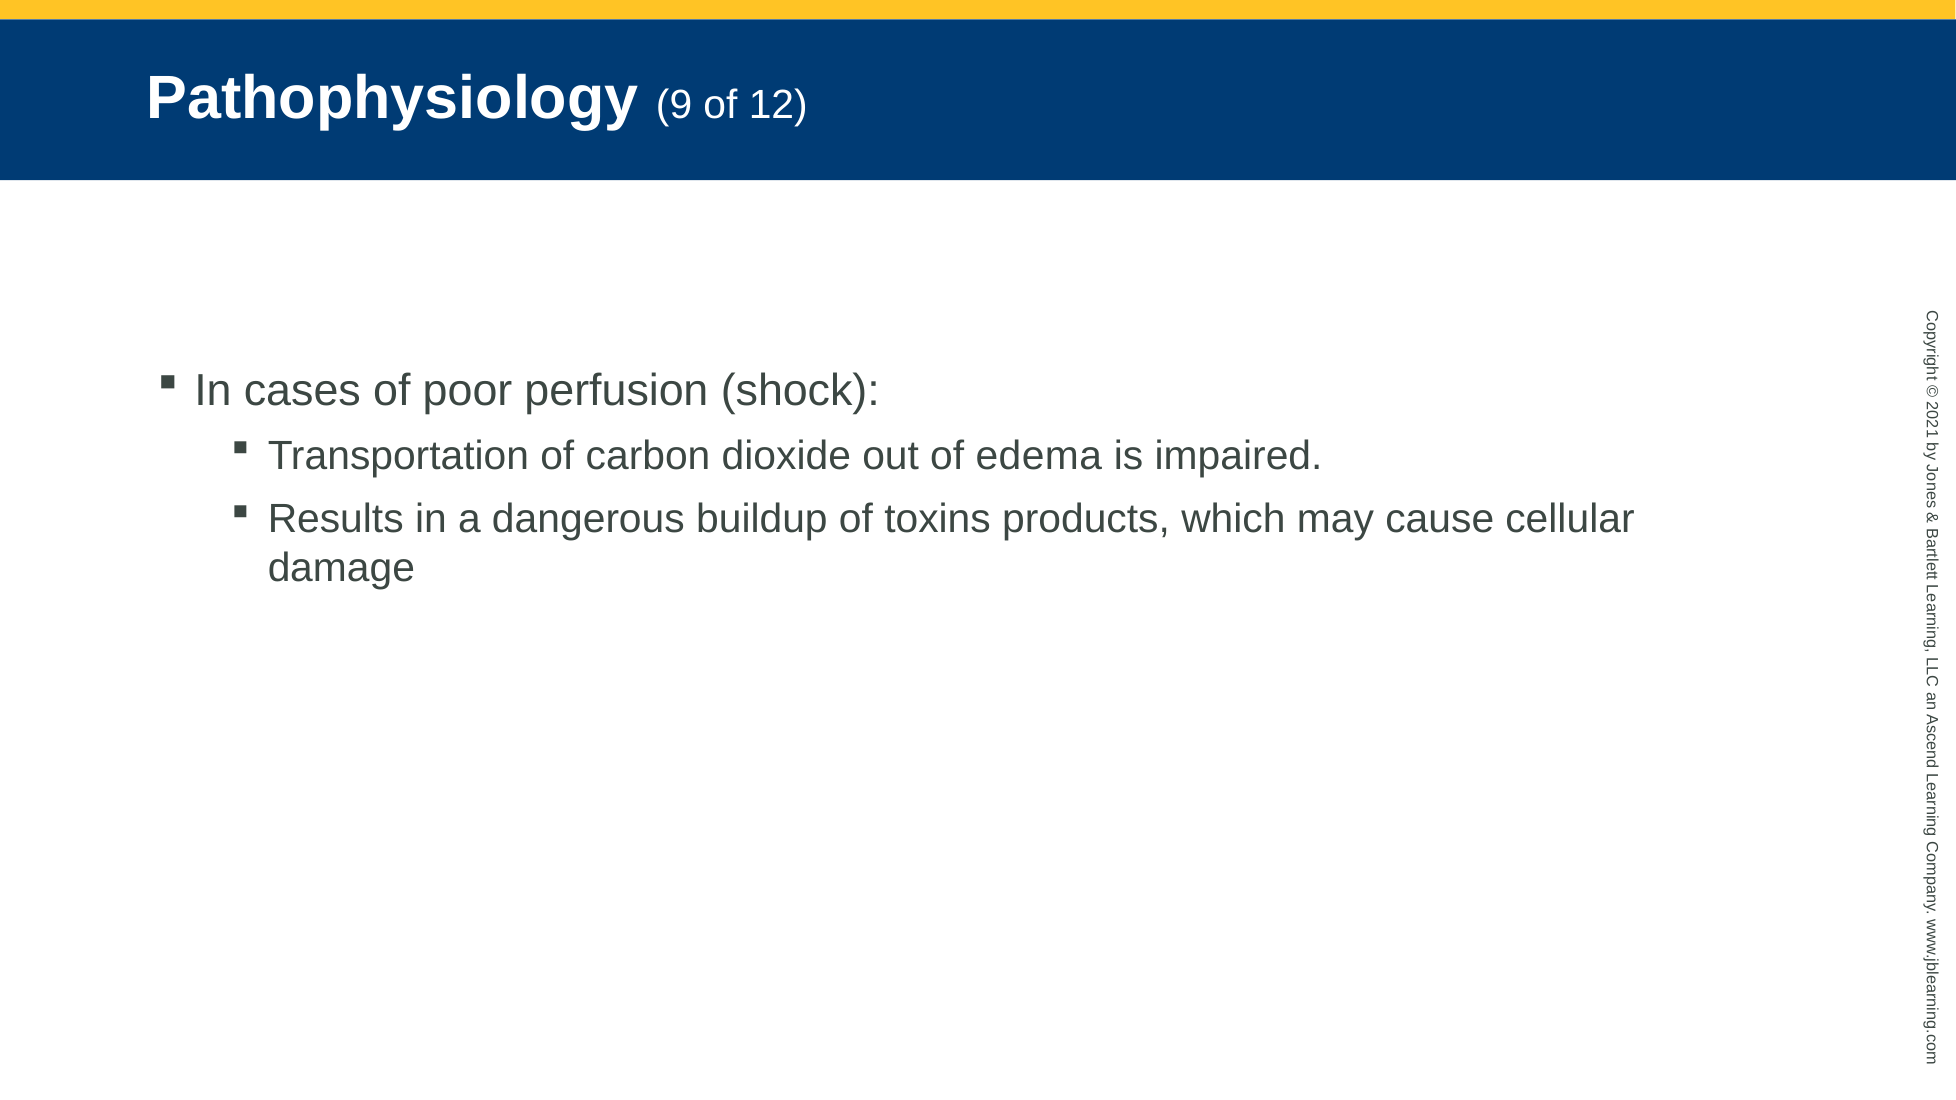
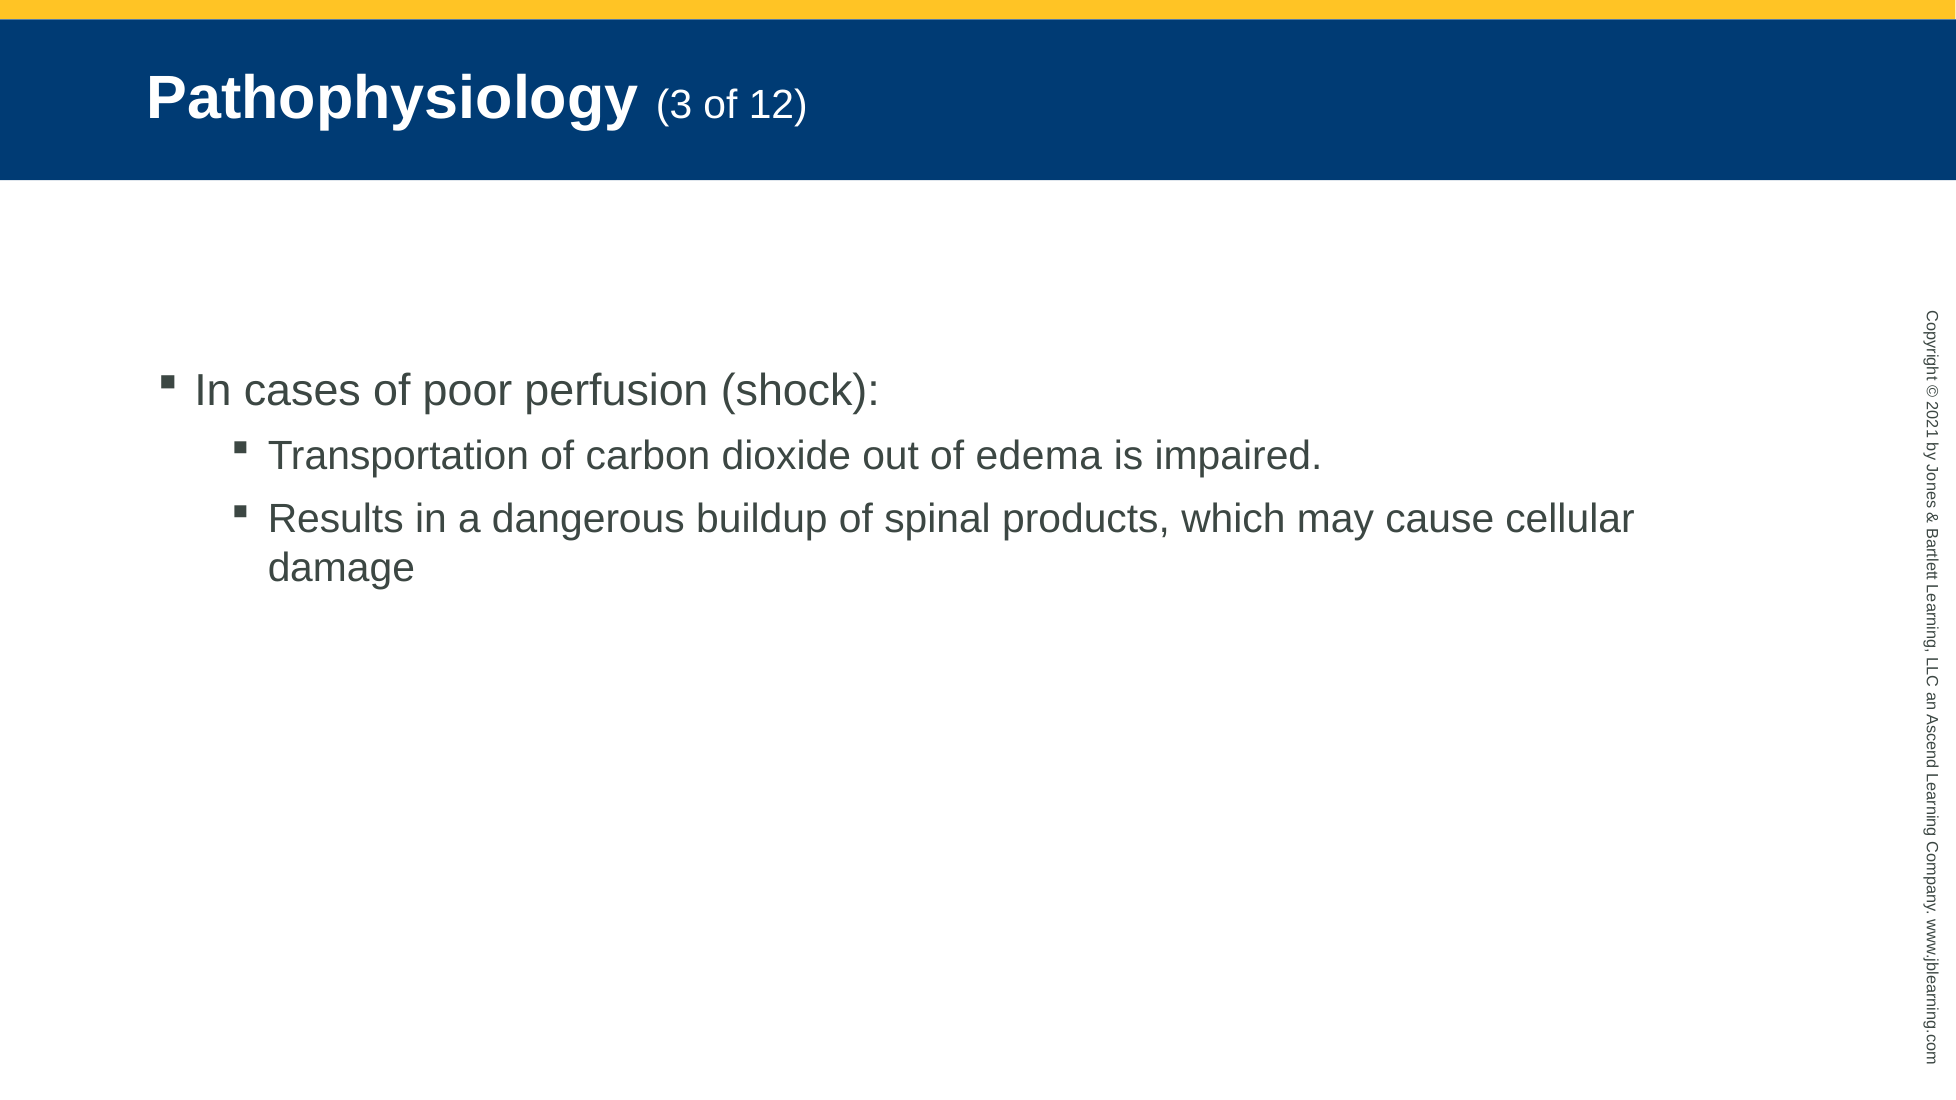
9: 9 -> 3
toxins: toxins -> spinal
